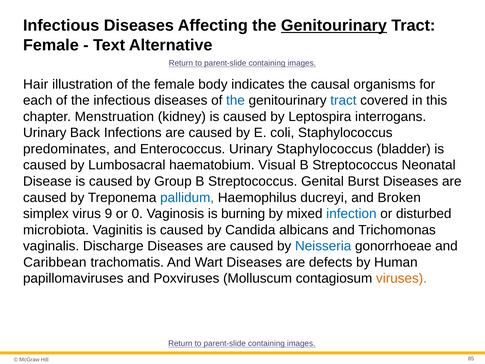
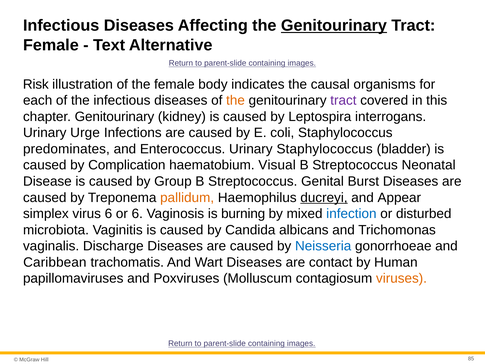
Hair: Hair -> Risk
the at (236, 100) colour: blue -> orange
tract at (343, 100) colour: blue -> purple
chapter Menstruation: Menstruation -> Genitourinary
Back: Back -> Urge
Lumbosacral: Lumbosacral -> Complication
pallidum colour: blue -> orange
ducreyi underline: none -> present
Broken: Broken -> Appear
virus 9: 9 -> 6
or 0: 0 -> 6
defects: defects -> contact
